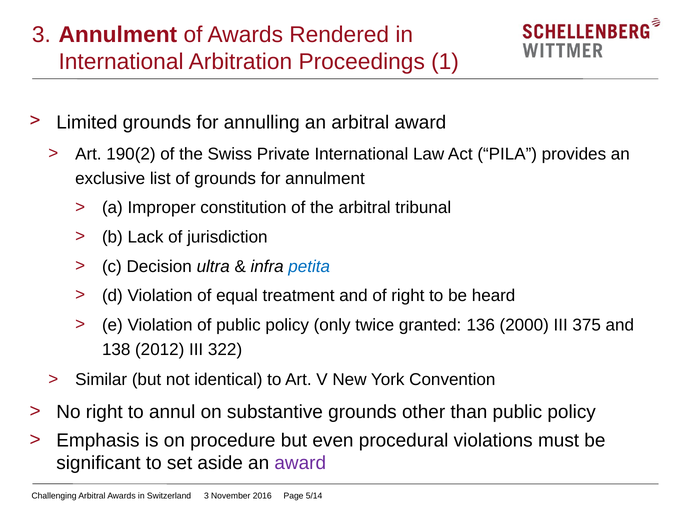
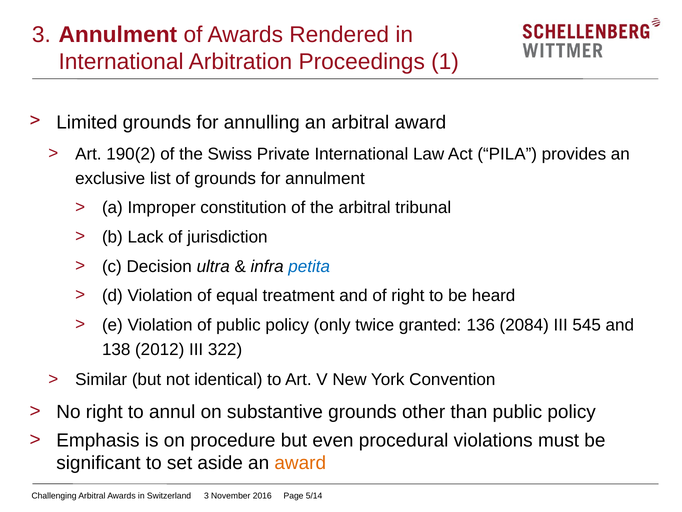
2000: 2000 -> 2084
375: 375 -> 545
award at (300, 463) colour: purple -> orange
